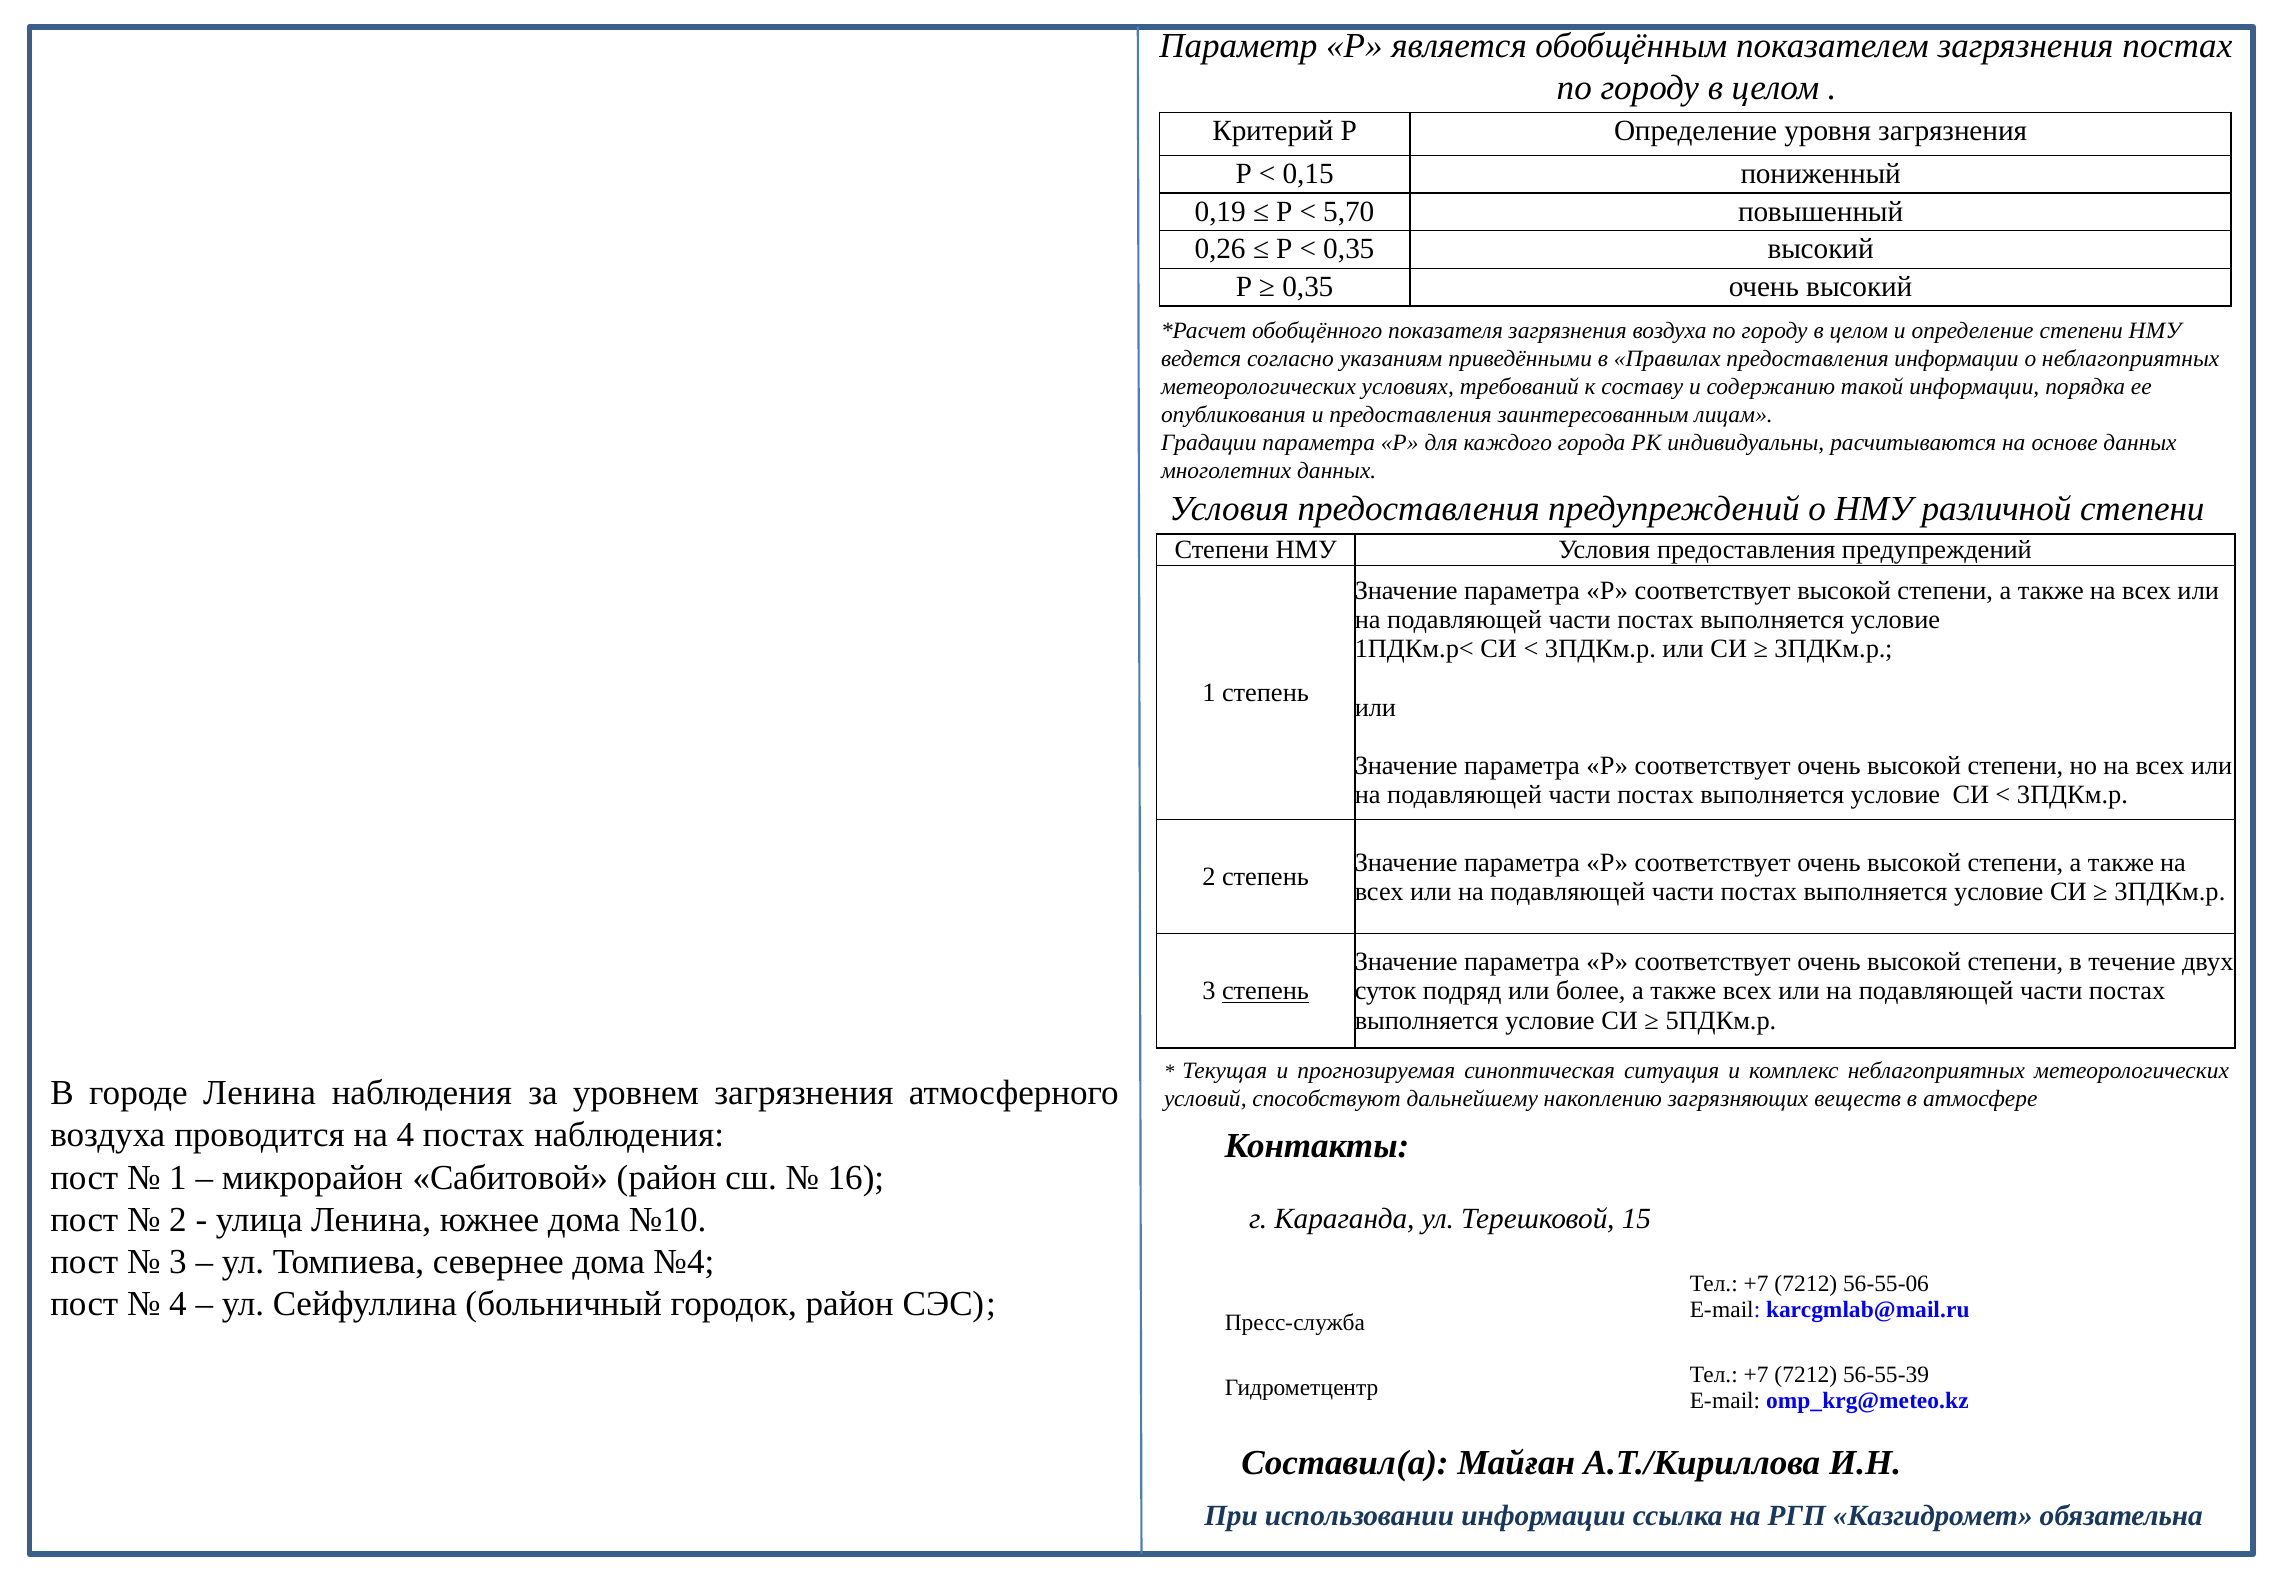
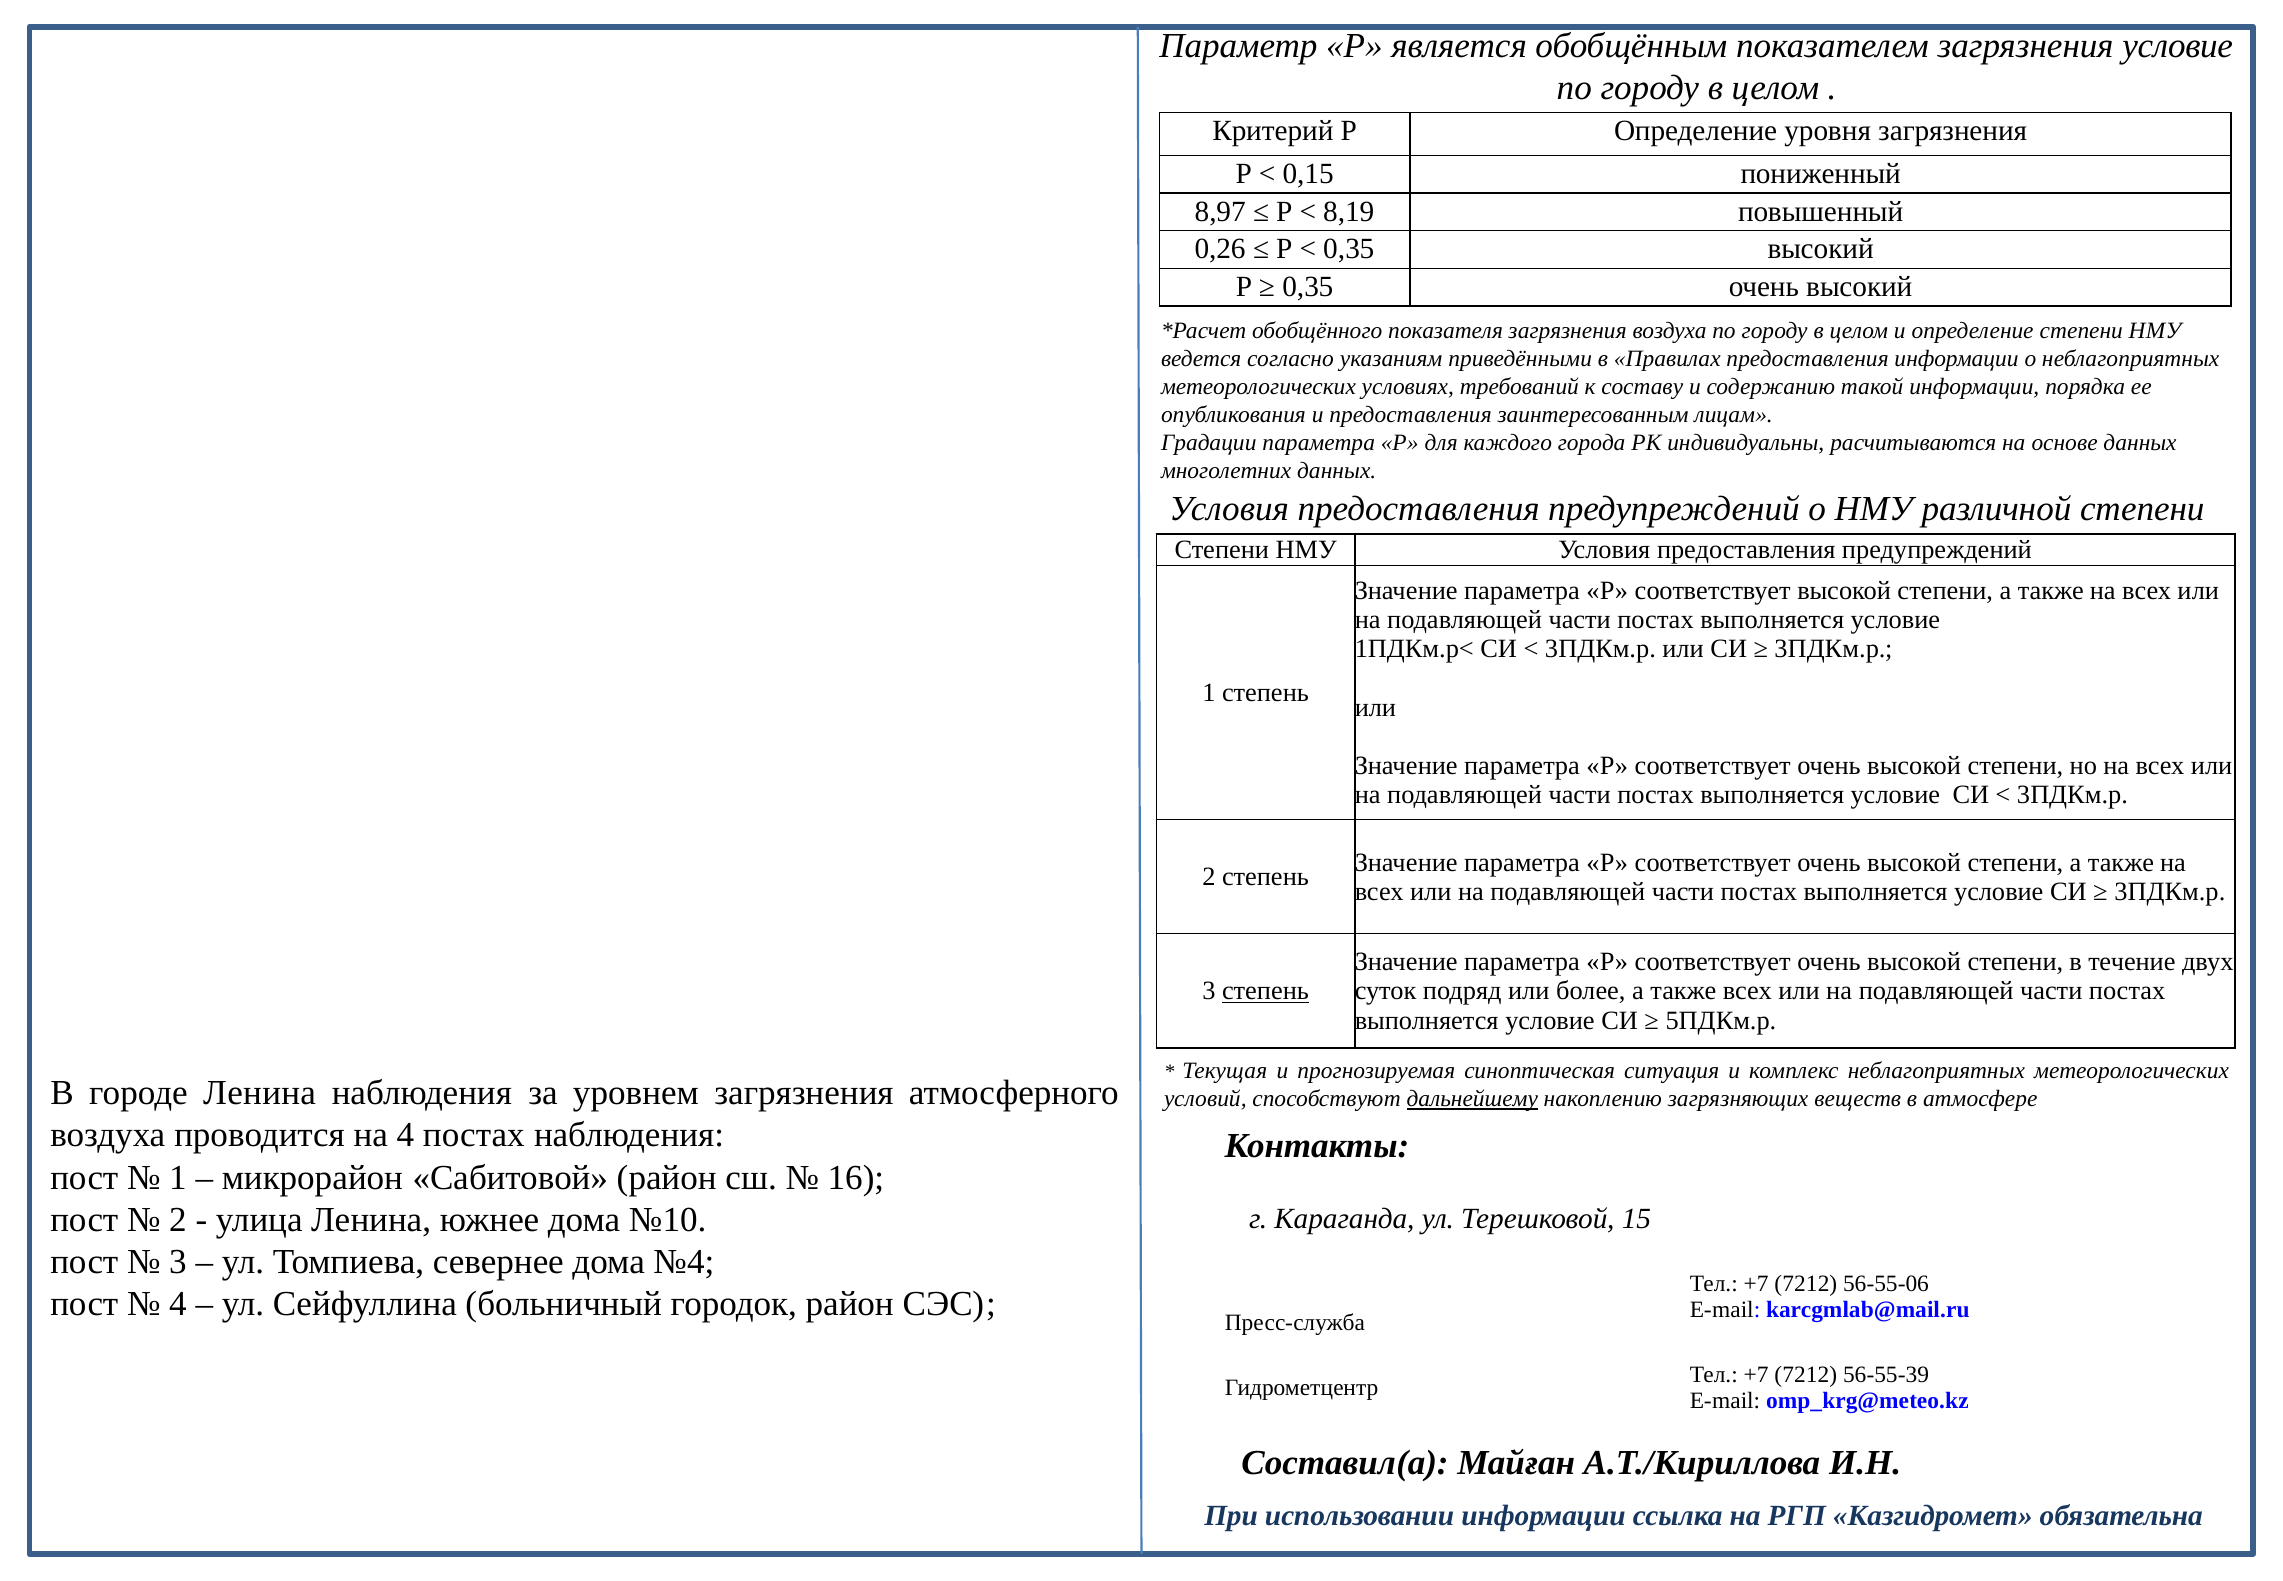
загрязнения постах: постах -> условие
0,19: 0,19 -> 8,97
5,70: 5,70 -> 8,19
дальнейшему underline: none -> present
